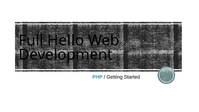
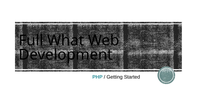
Hello: Hello -> What
